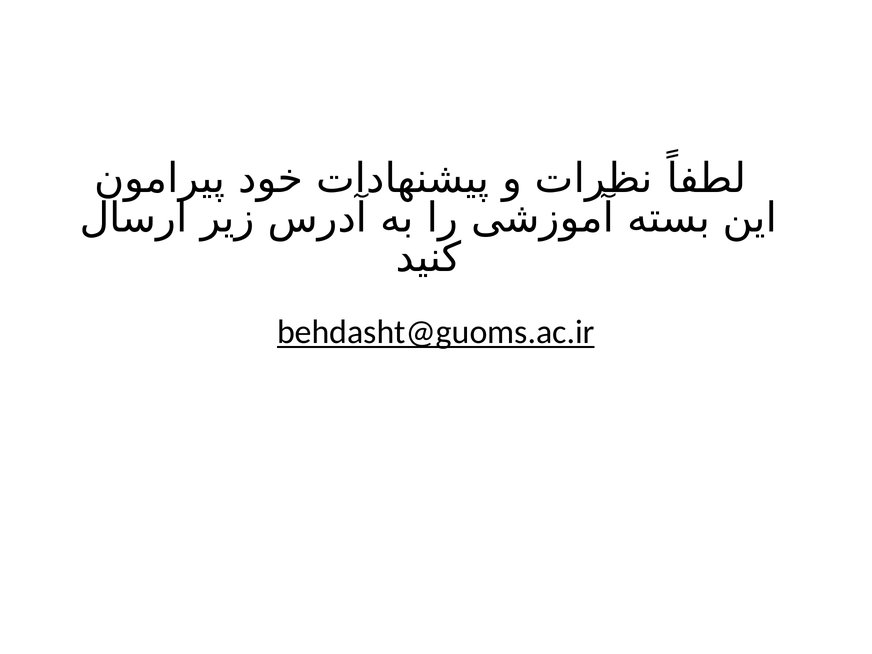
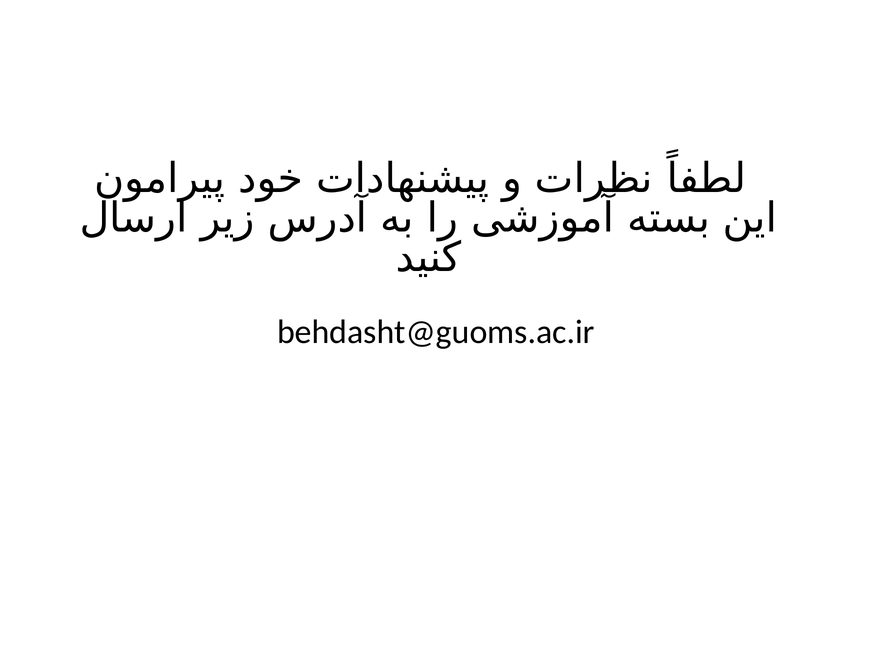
behdasht@guoms.ac.ir underline: present -> none
